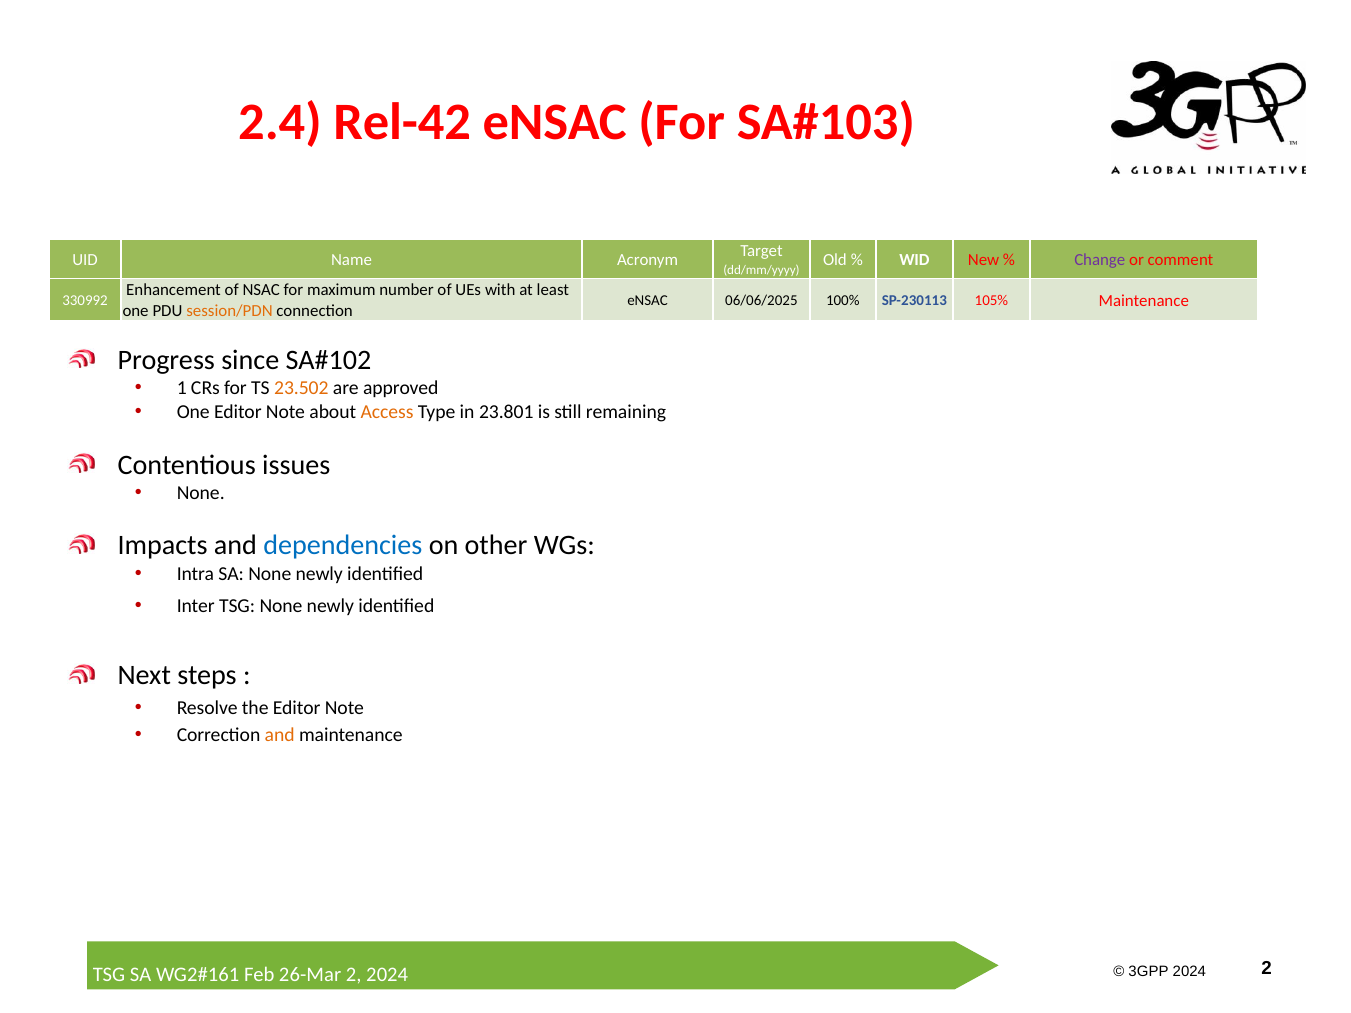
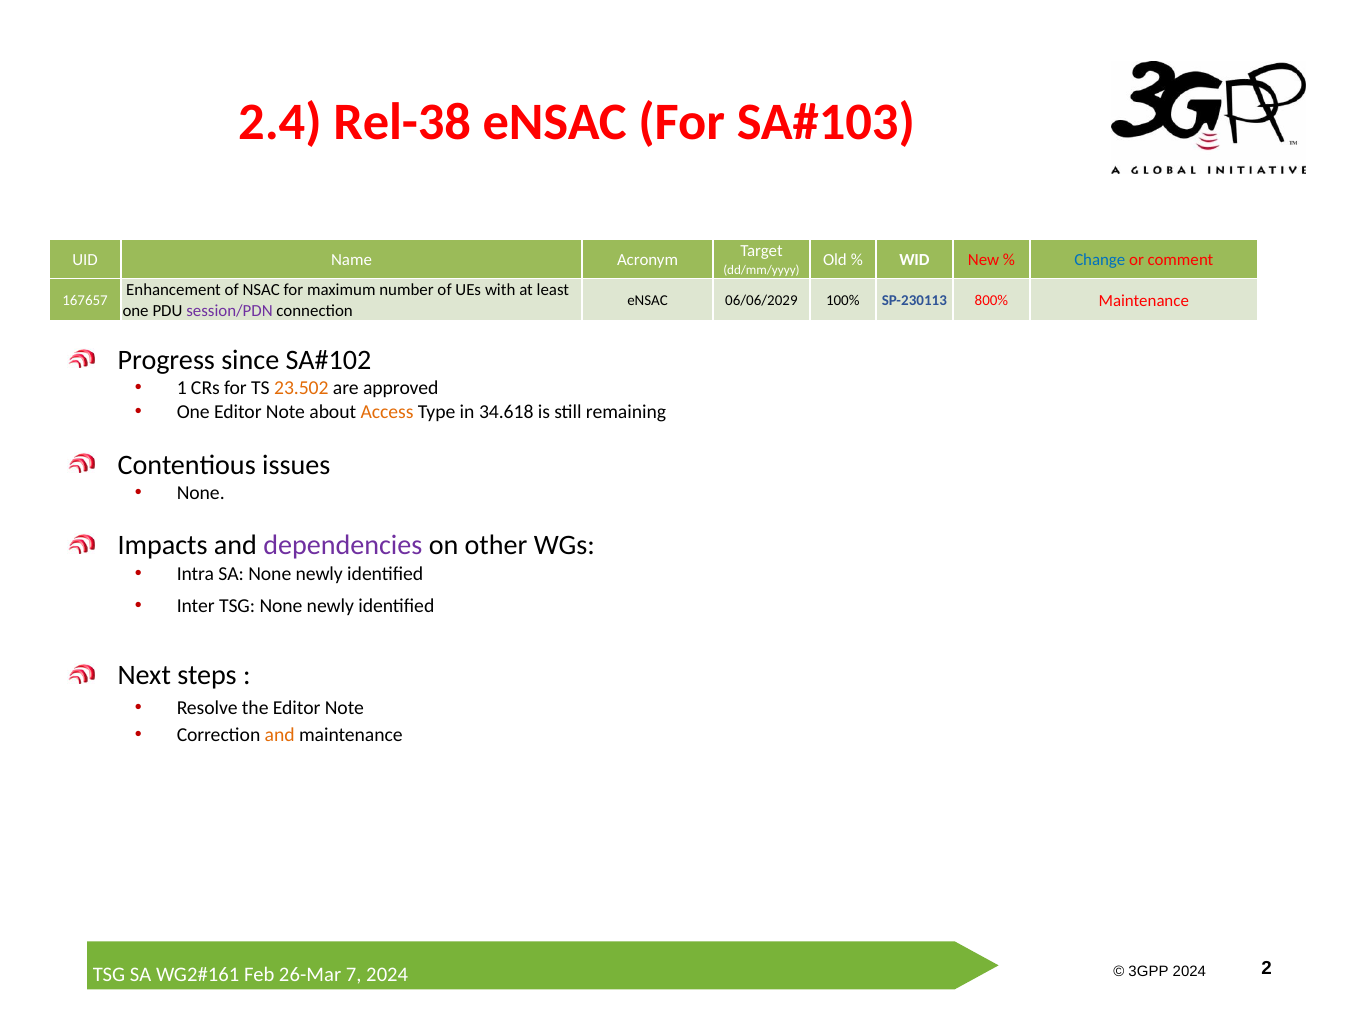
Rel-42: Rel-42 -> Rel-38
Change colour: purple -> blue
330992: 330992 -> 167657
06/06/2025: 06/06/2025 -> 06/06/2029
105%: 105% -> 800%
session/PDN colour: orange -> purple
23.801: 23.801 -> 34.618
dependencies colour: blue -> purple
2 at (354, 975): 2 -> 7
